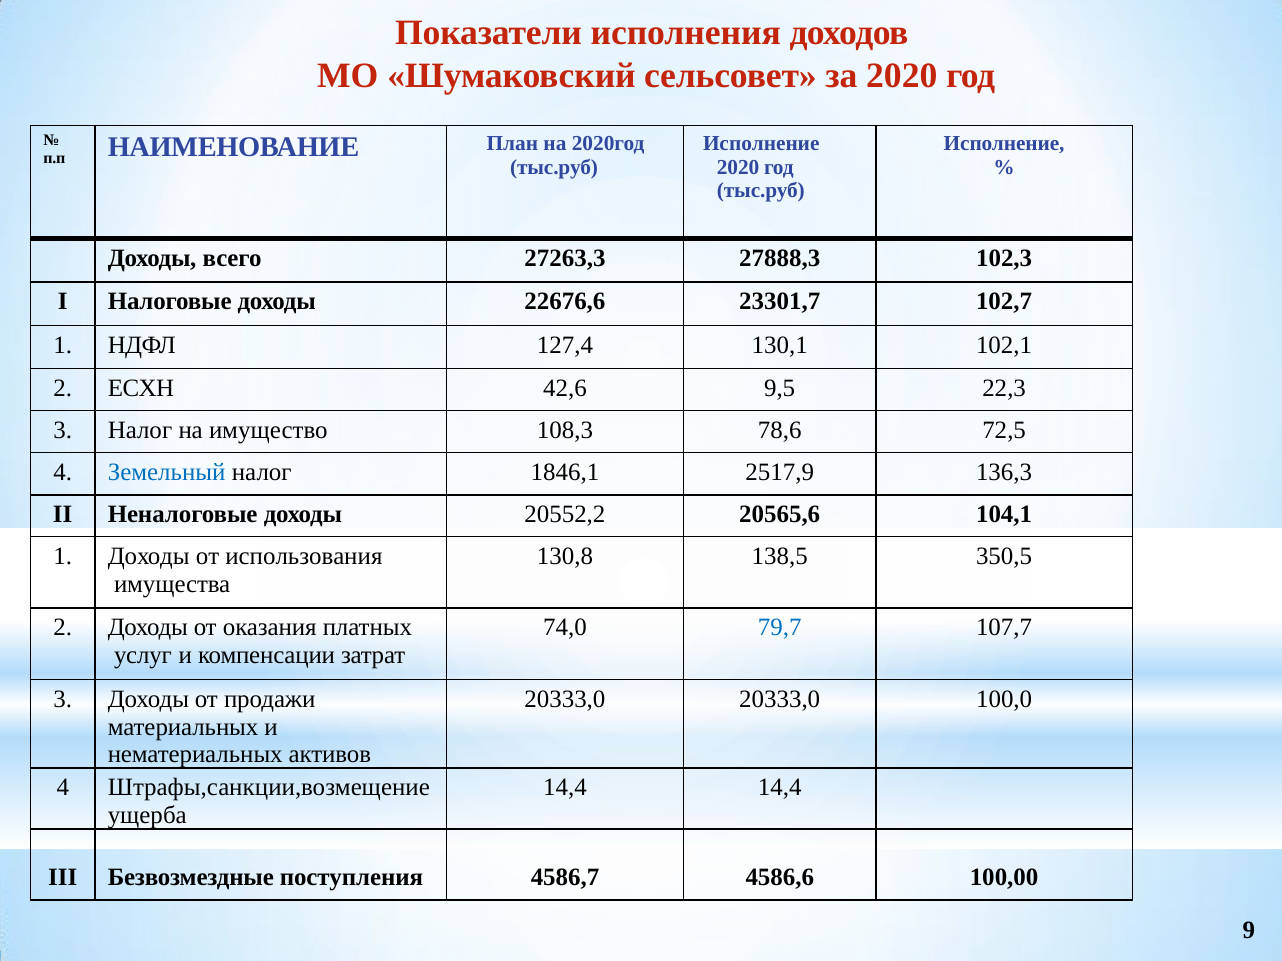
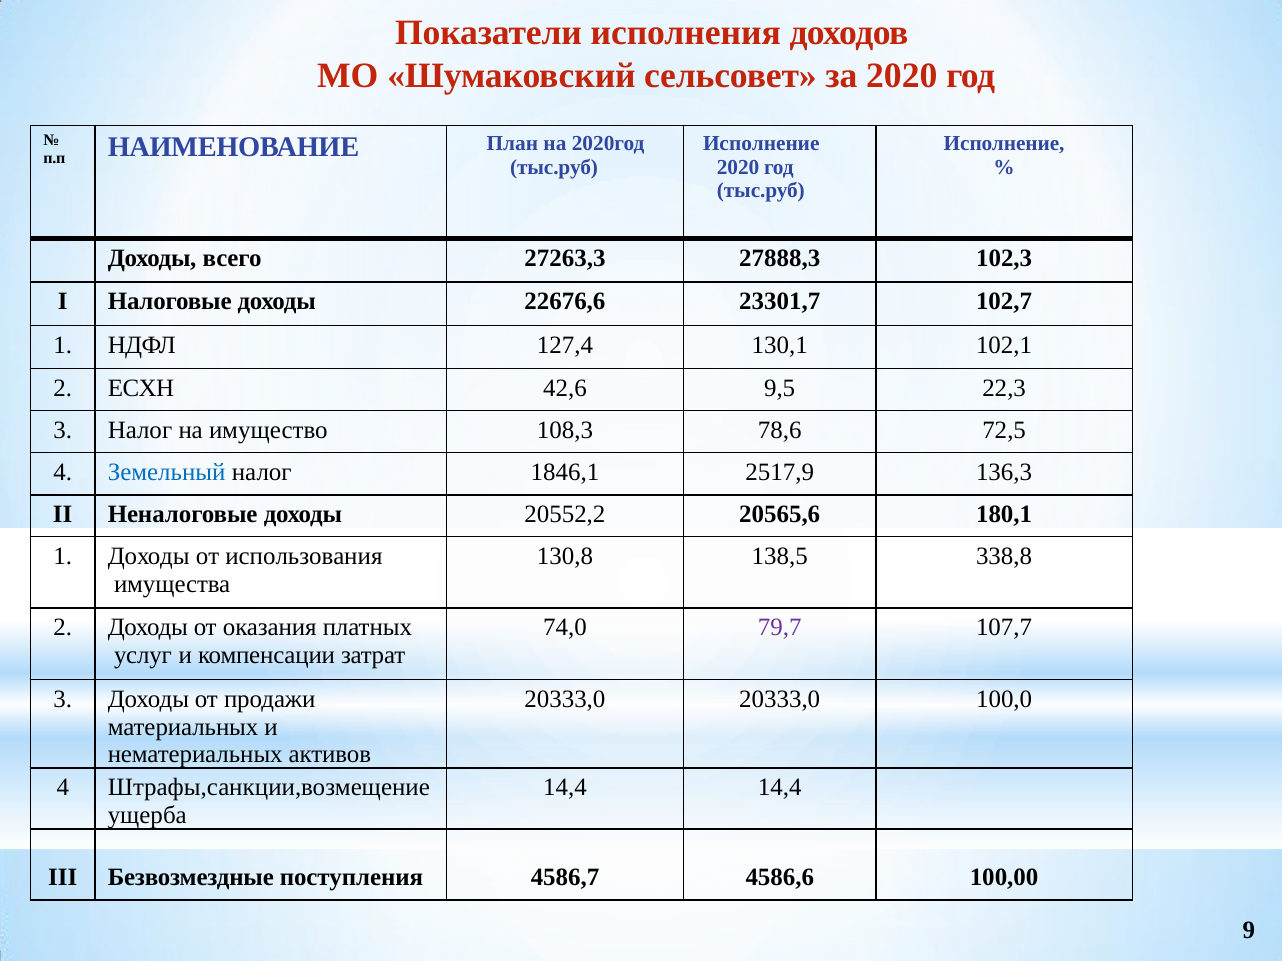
104,1: 104,1 -> 180,1
350,5: 350,5 -> 338,8
79,7 colour: blue -> purple
